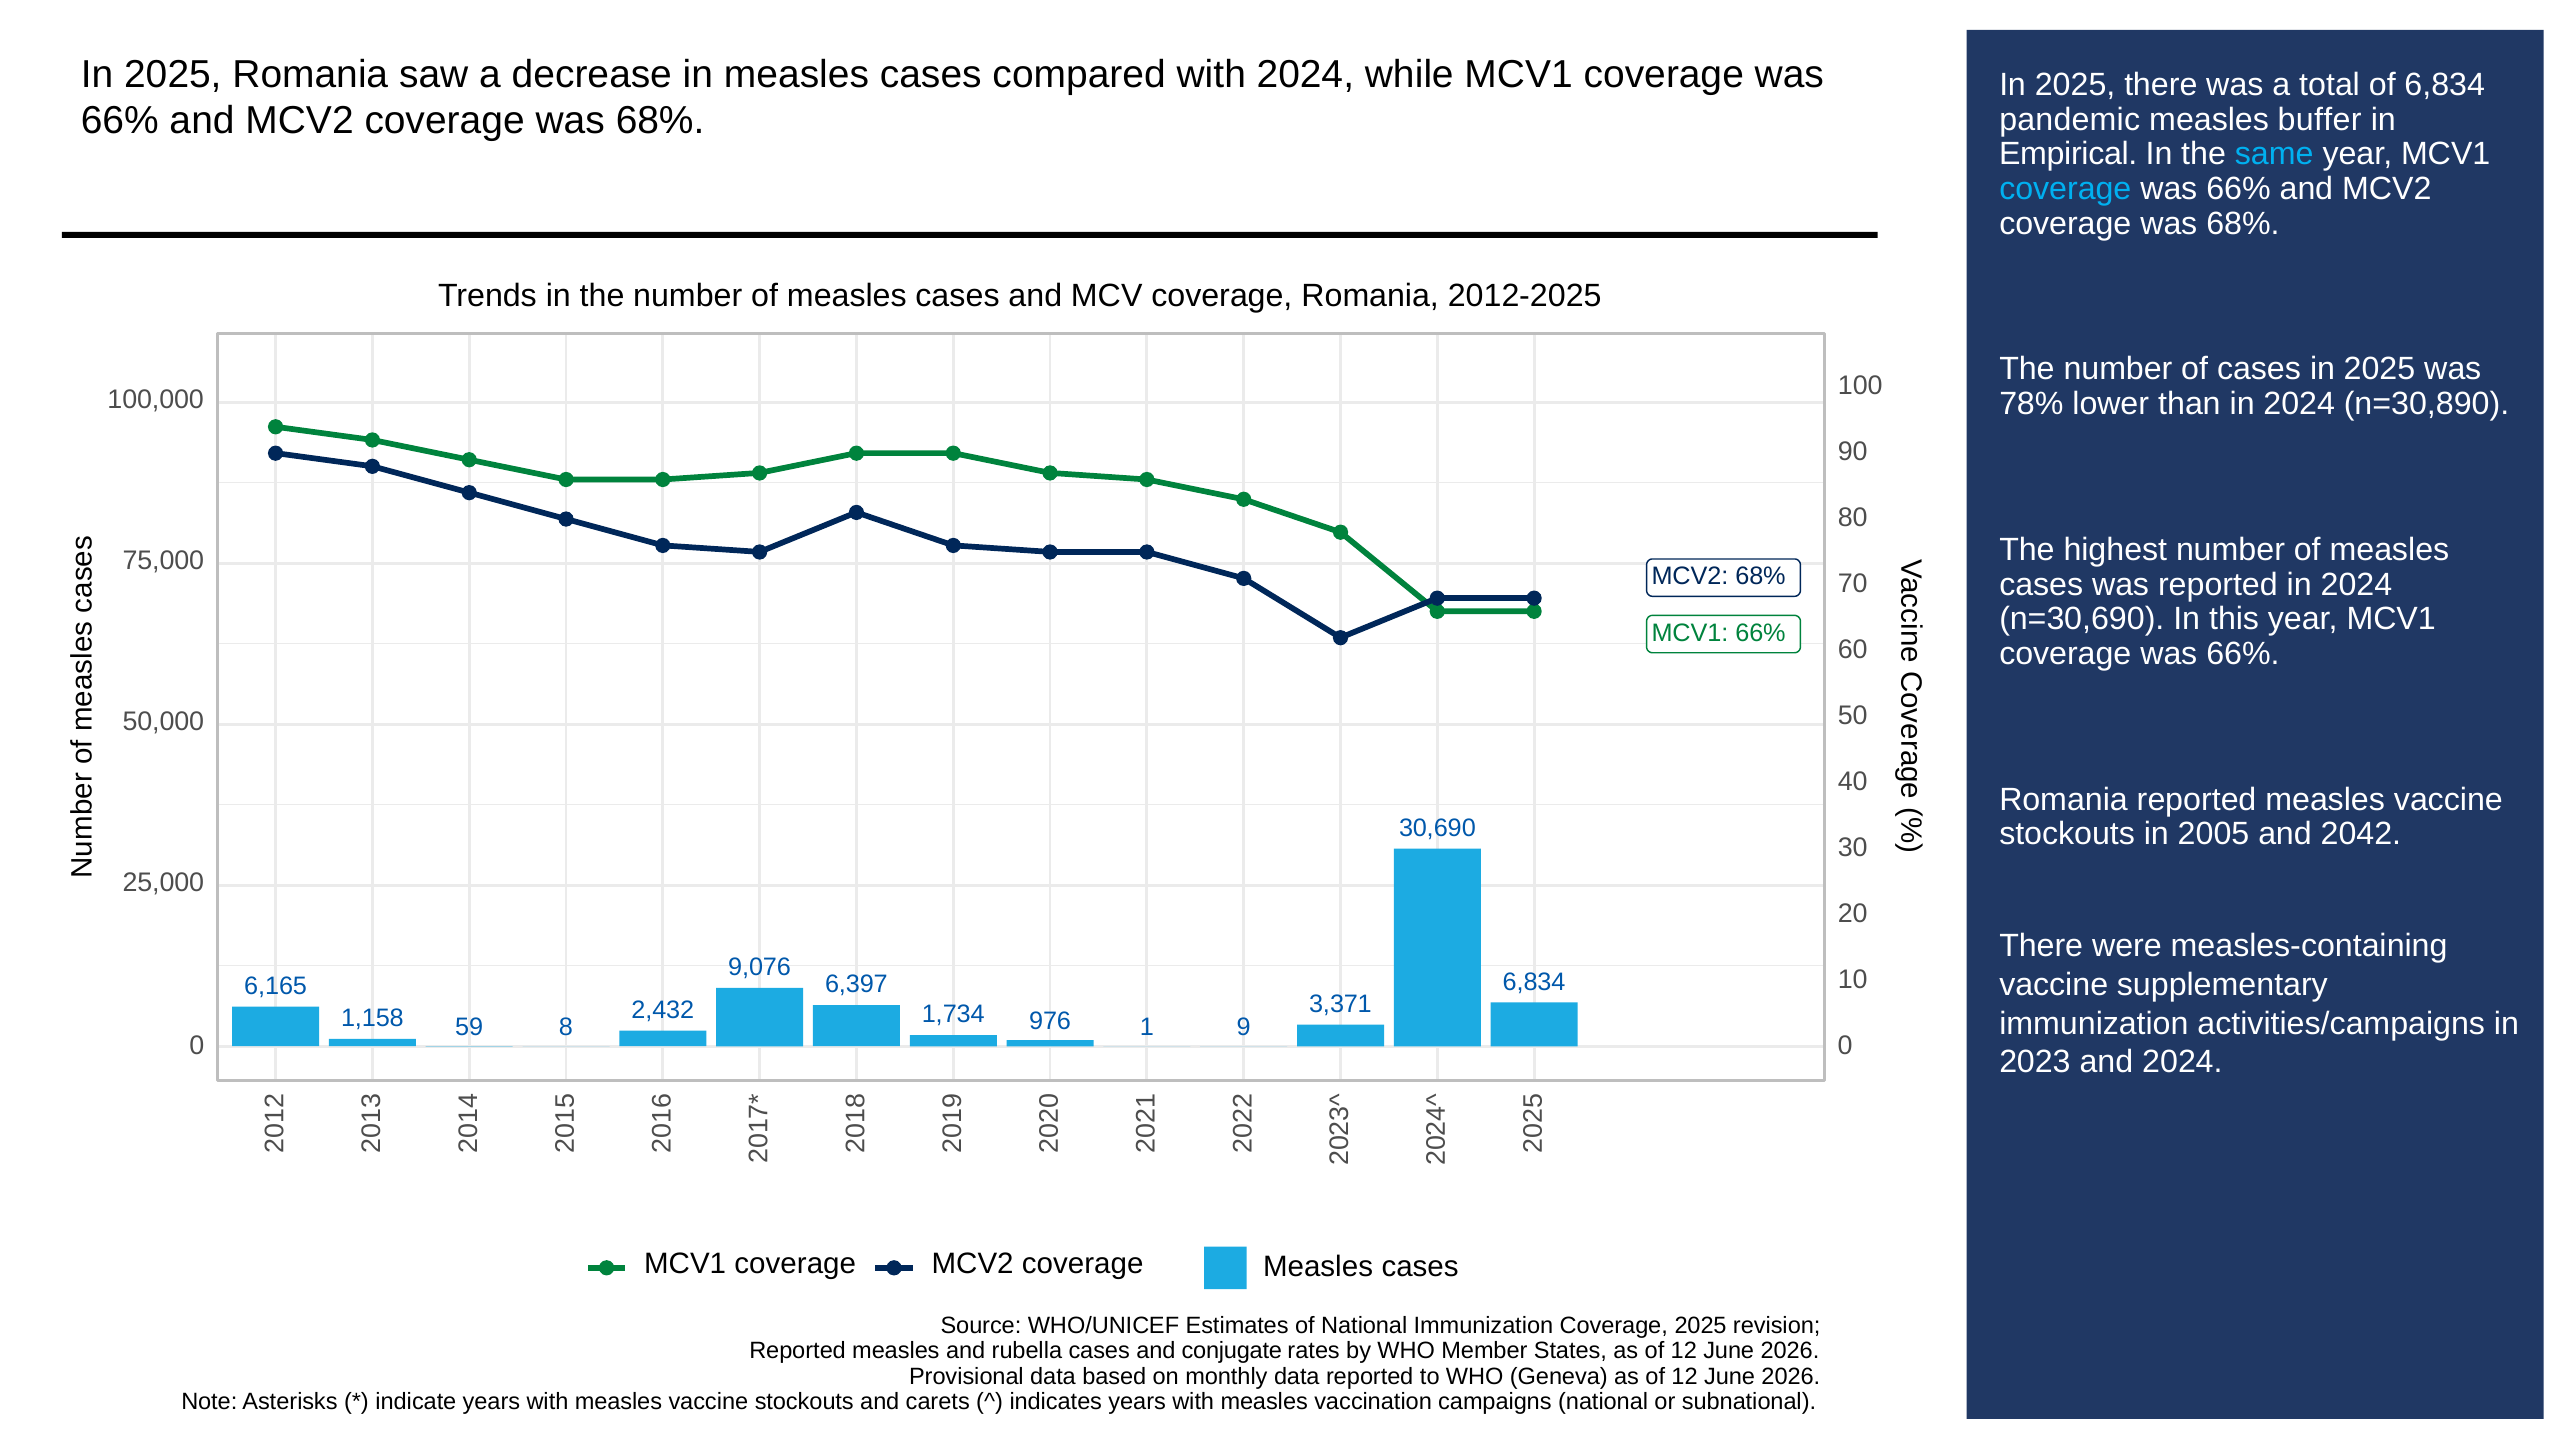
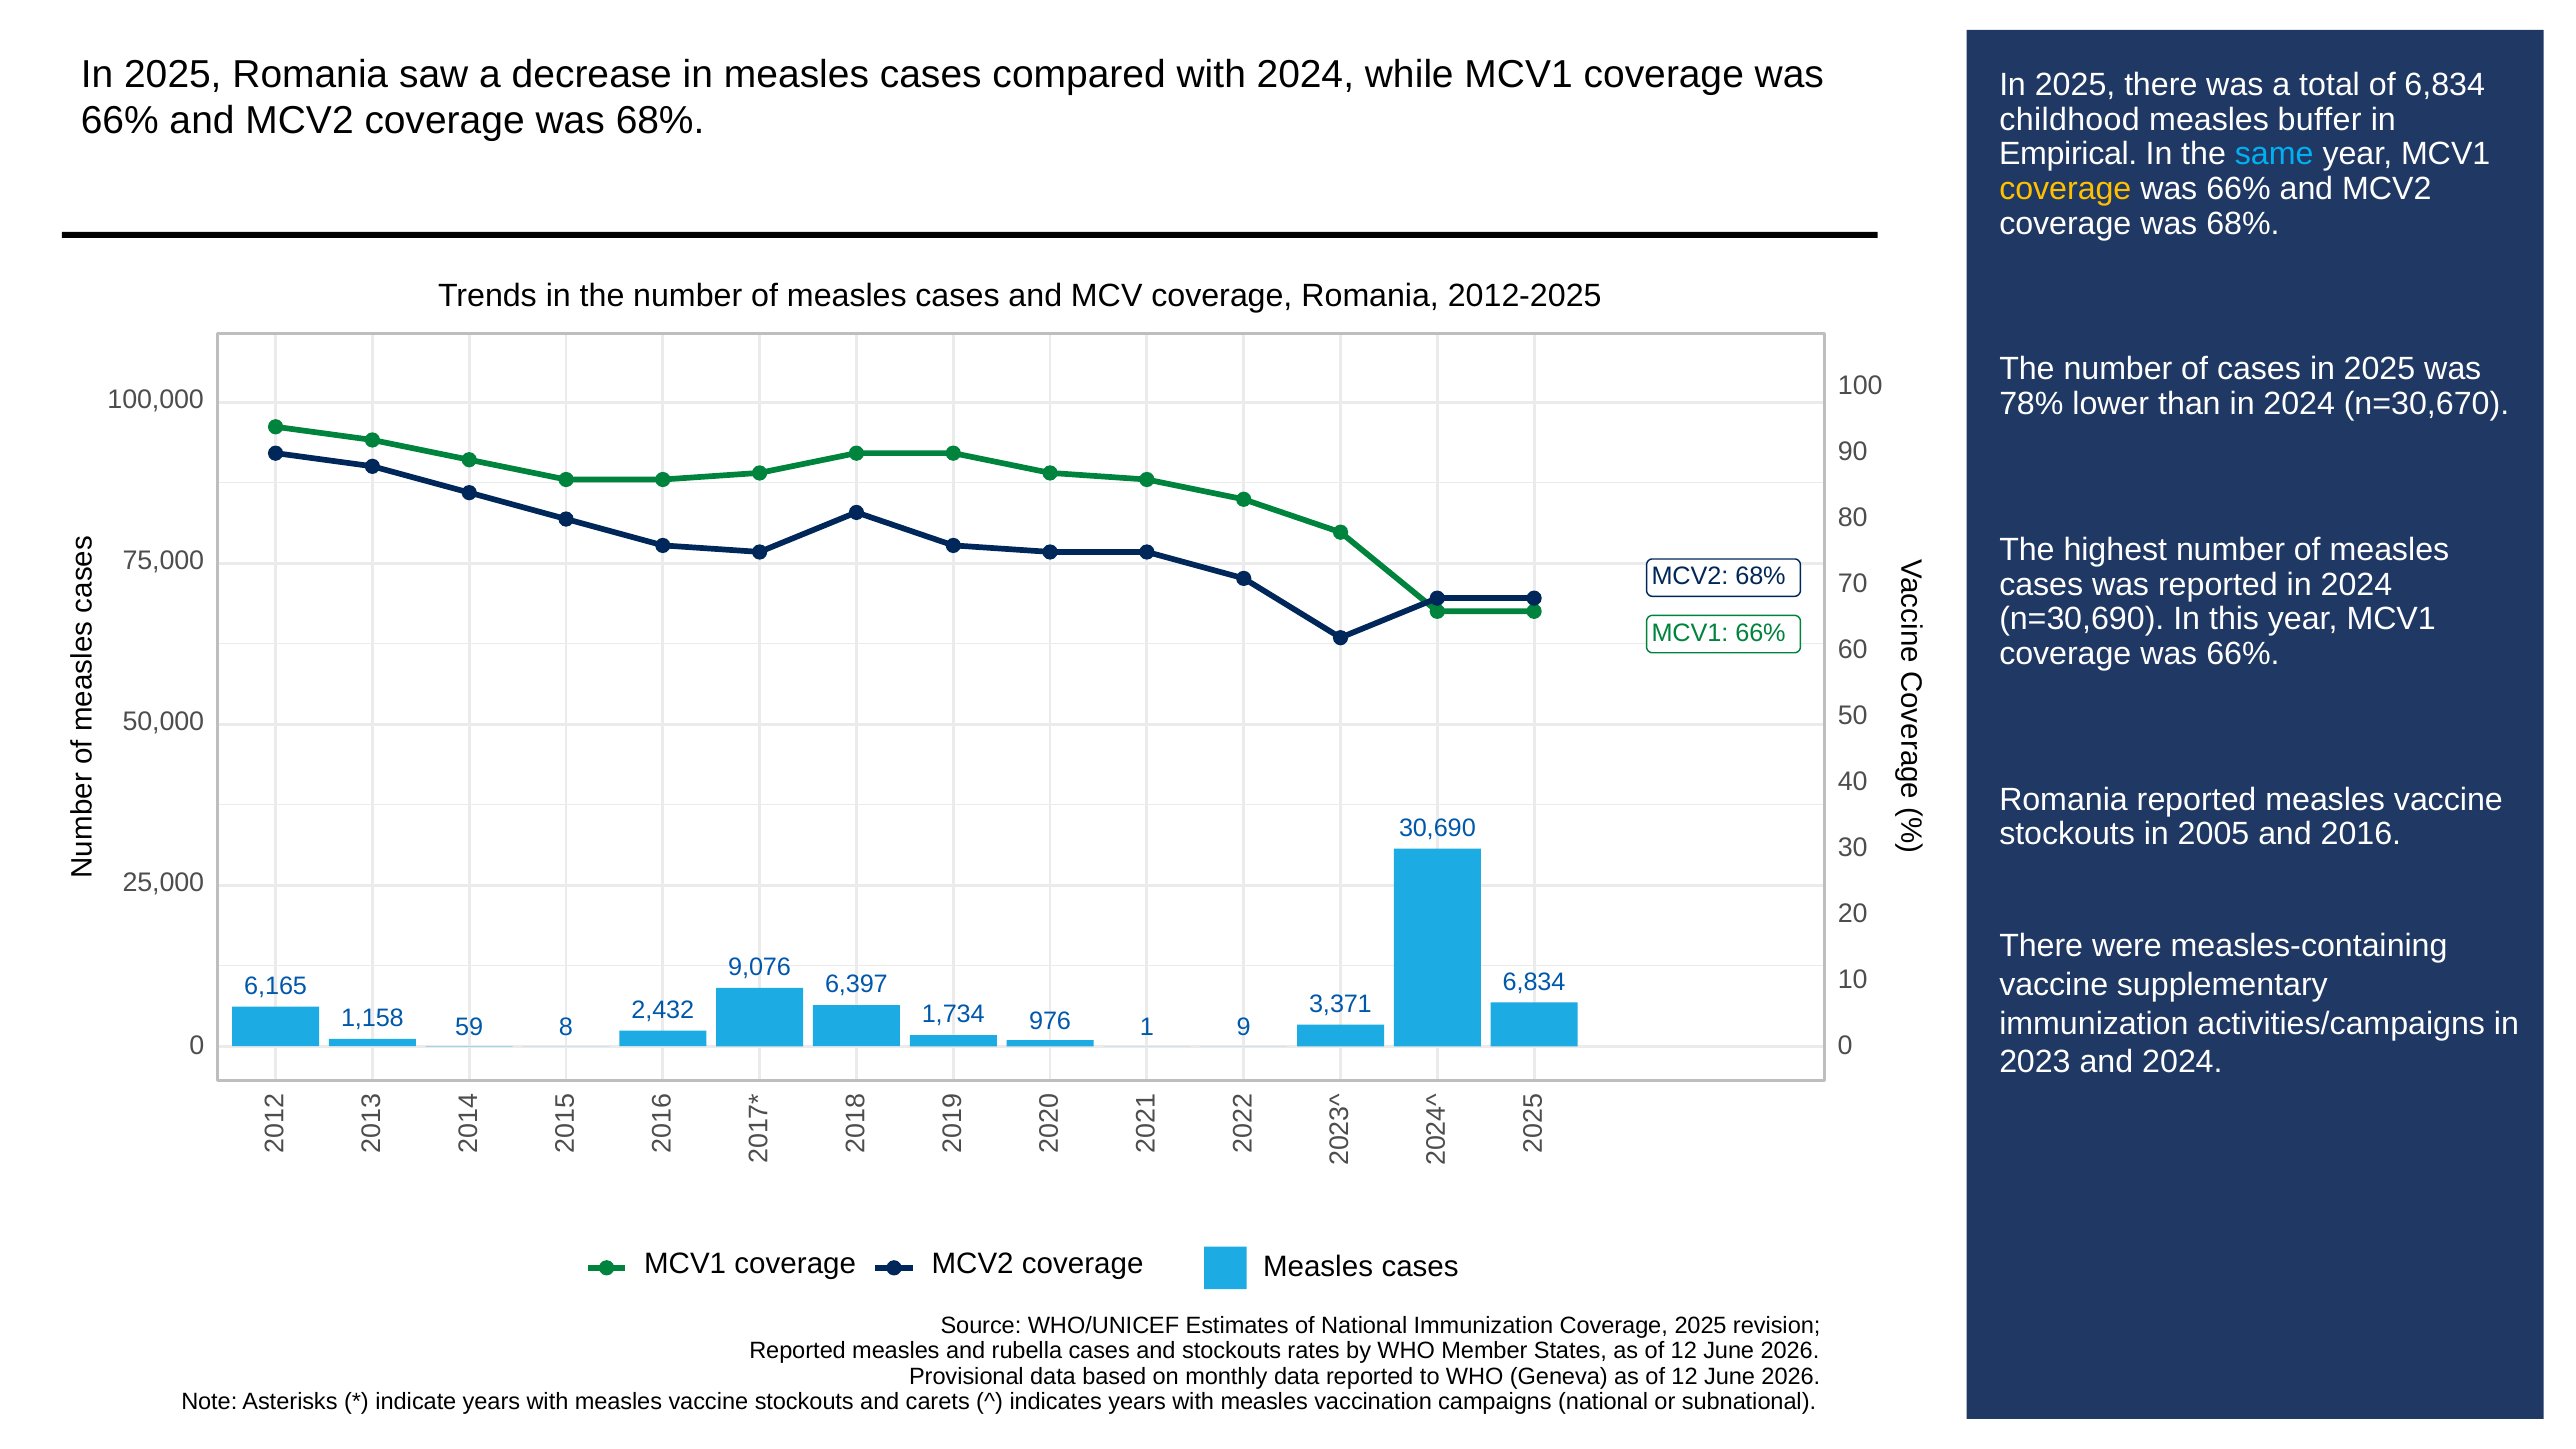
pandemic: pandemic -> childhood
coverage at (2065, 189) colour: light blue -> yellow
n=30,890: n=30,890 -> n=30,670
2042: 2042 -> 2016
and conjugate: conjugate -> stockouts
